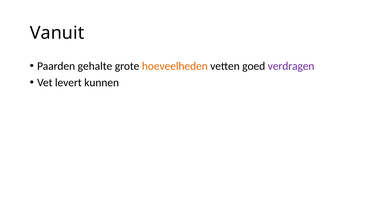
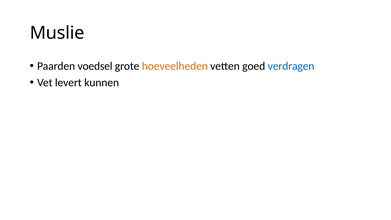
Vanuit: Vanuit -> Muslie
gehalte: gehalte -> voedsel
verdragen colour: purple -> blue
